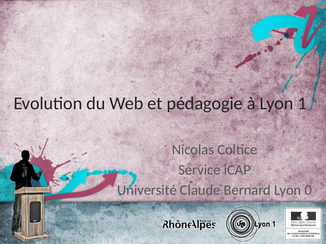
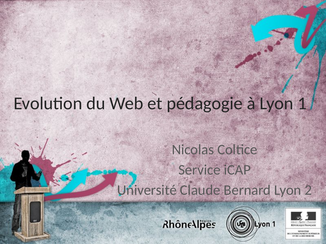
0: 0 -> 2
